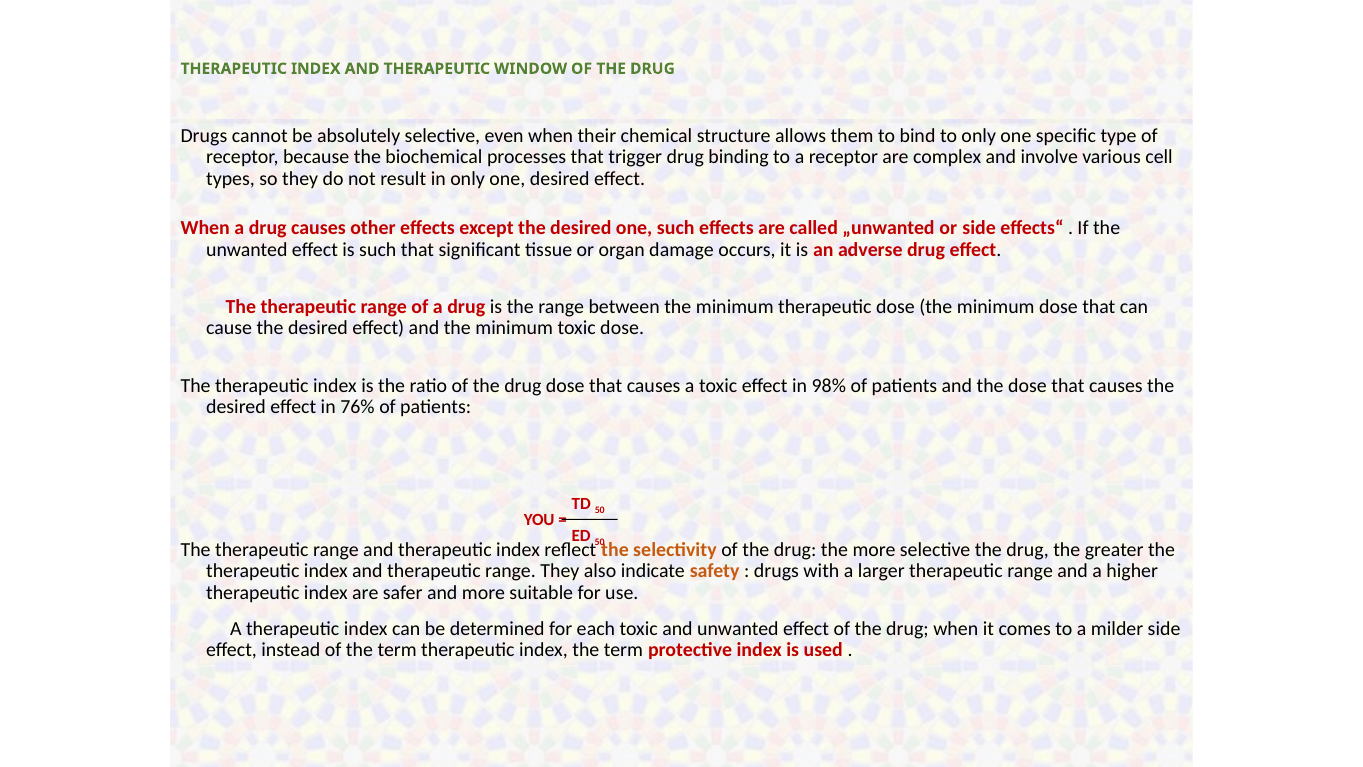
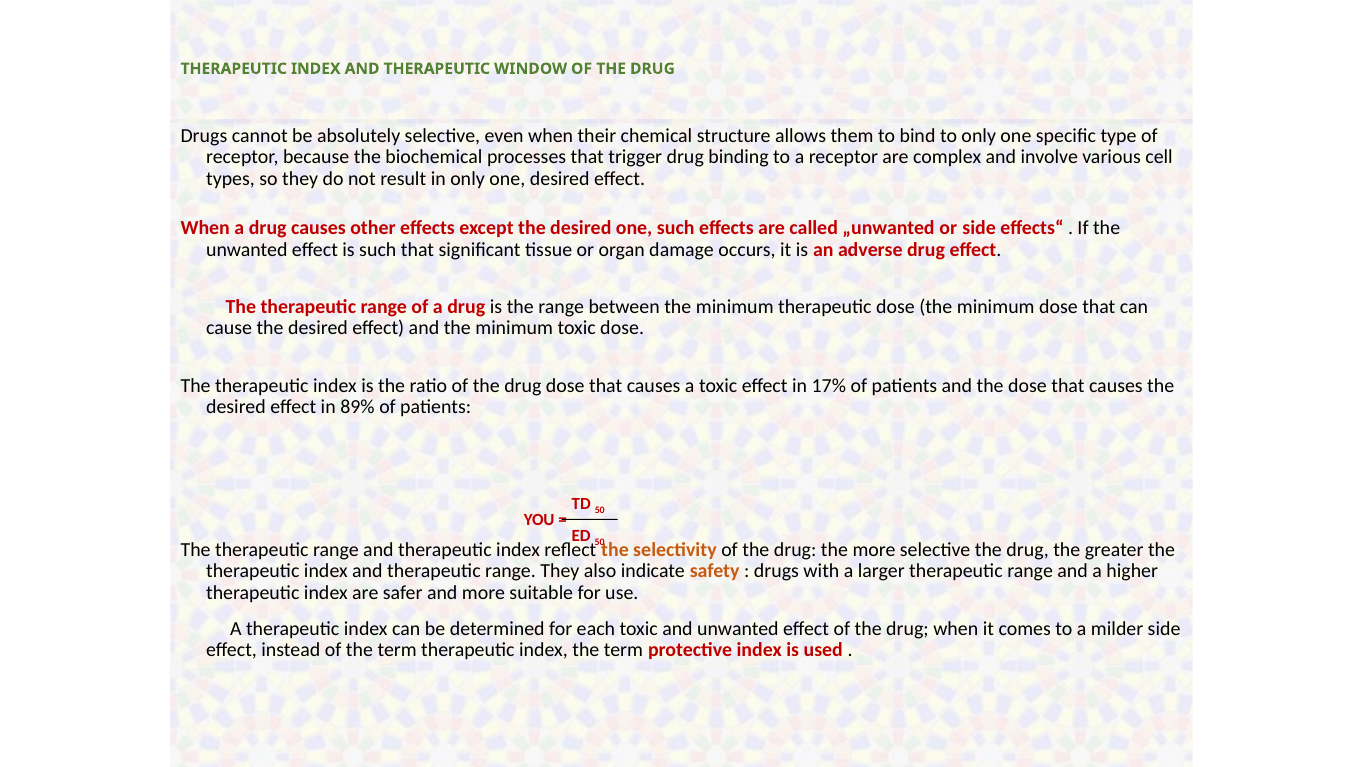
98%: 98% -> 17%
76%: 76% -> 89%
